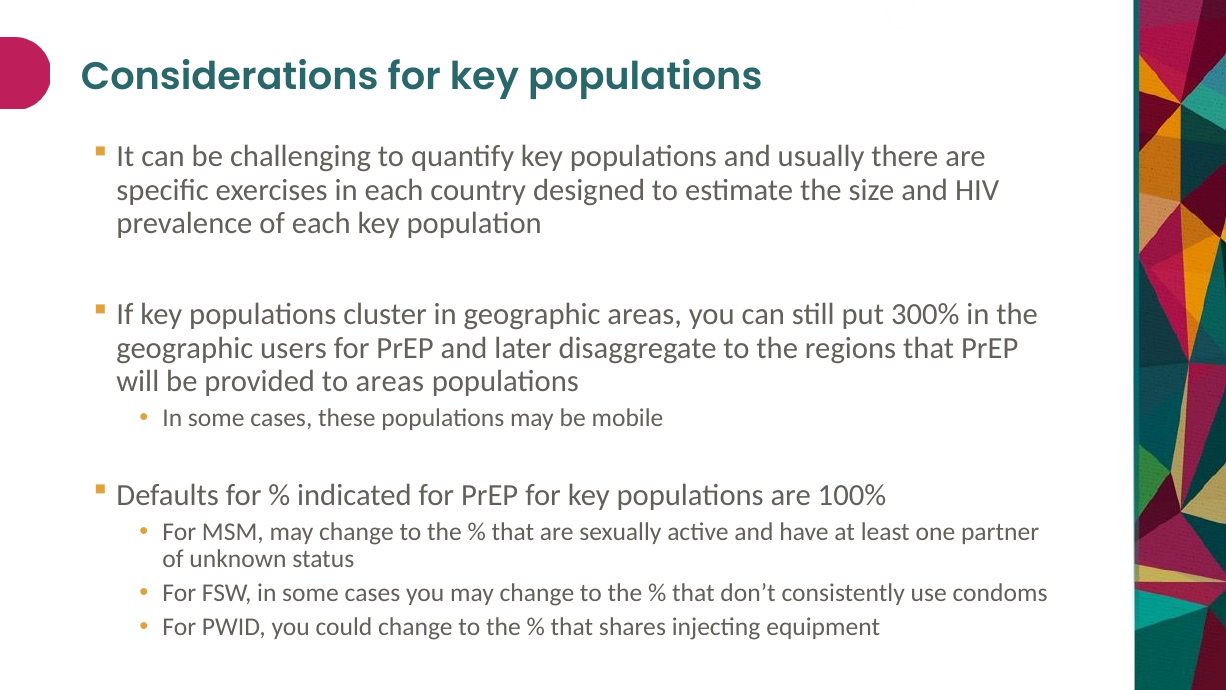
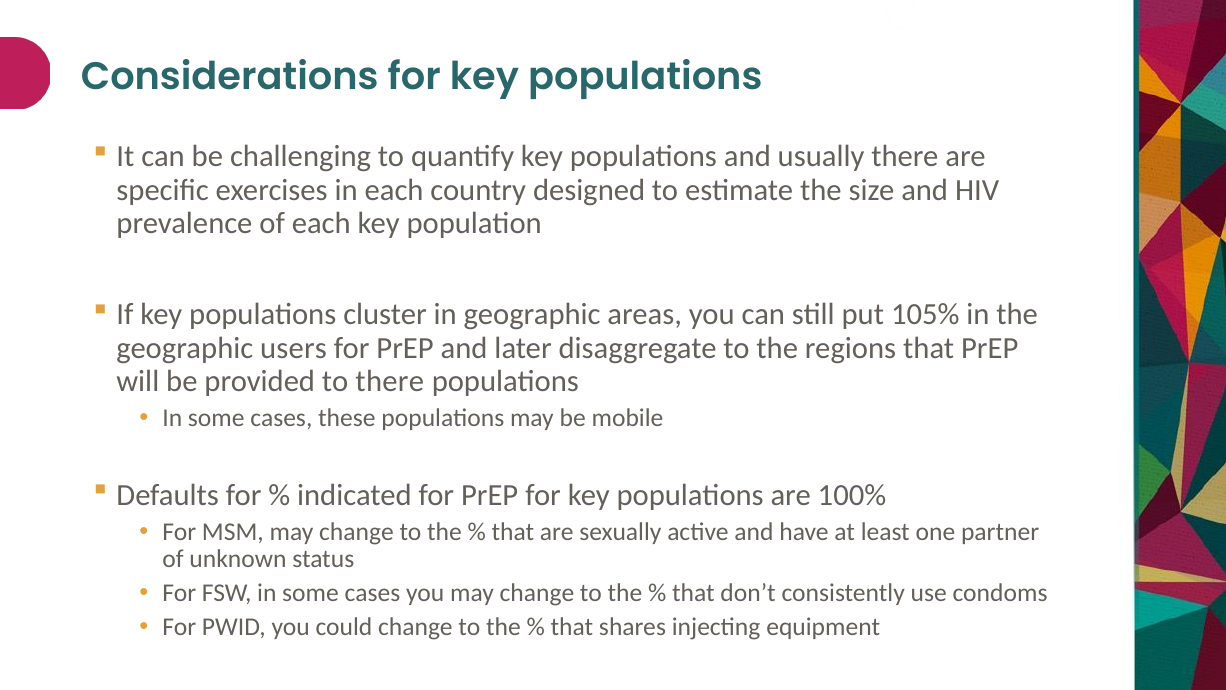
300%: 300% -> 105%
to areas: areas -> there
